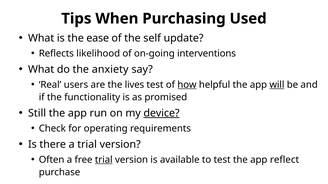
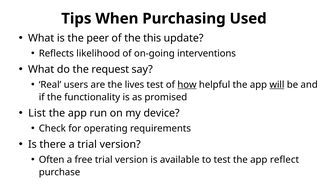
ease: ease -> peer
self: self -> this
anxiety: anxiety -> request
Still: Still -> List
device underline: present -> none
trial at (104, 160) underline: present -> none
